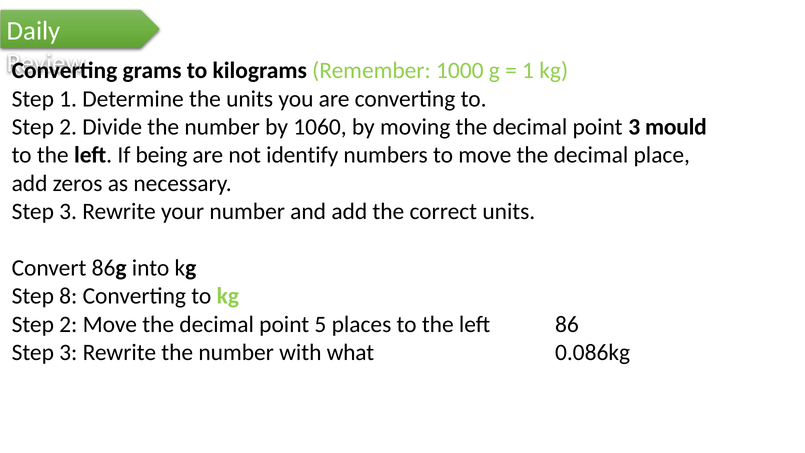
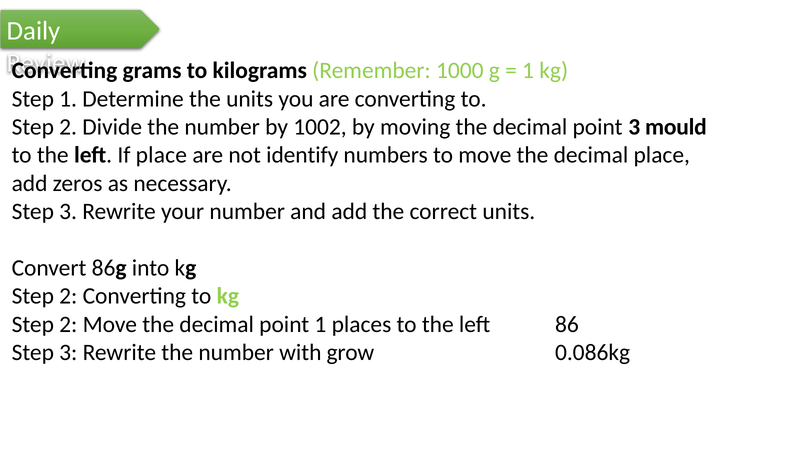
1060: 1060 -> 1002
If being: being -> place
8 at (68, 296): 8 -> 2
point 5: 5 -> 1
what: what -> grow
